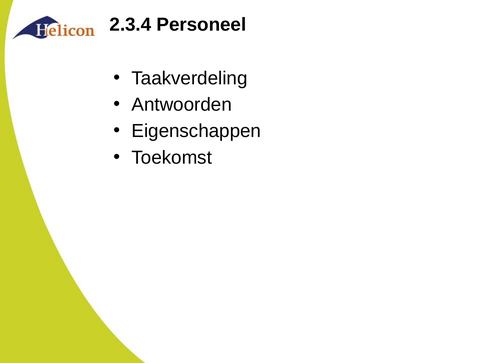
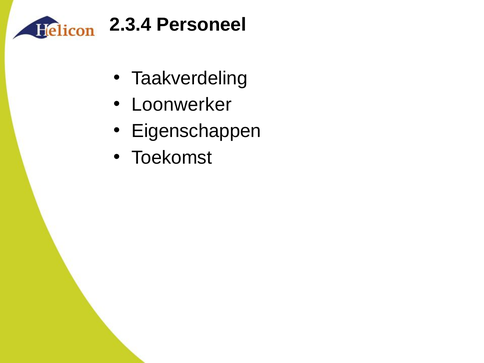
Antwoorden: Antwoorden -> Loonwerker
